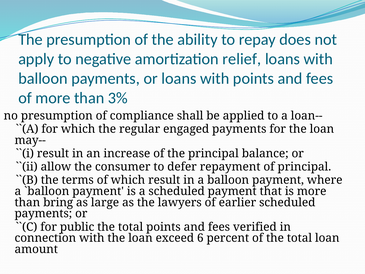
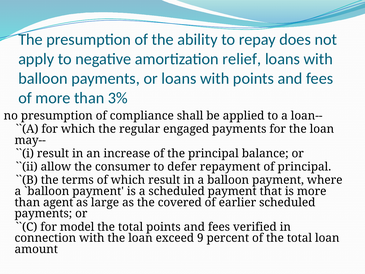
bring: bring -> agent
lawyers: lawyers -> covered
public: public -> model
6: 6 -> 9
